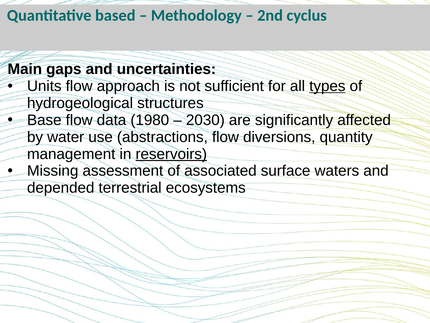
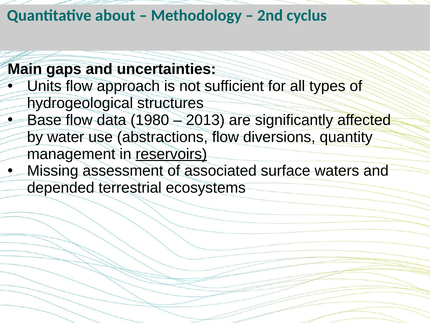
based: based -> about
types underline: present -> none
2030: 2030 -> 2013
